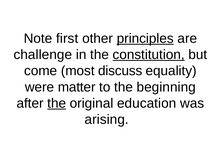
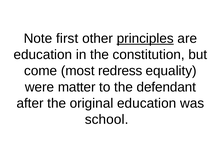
challenge at (43, 55): challenge -> education
constitution underline: present -> none
discuss: discuss -> redress
beginning: beginning -> defendant
the at (57, 103) underline: present -> none
arising: arising -> school
